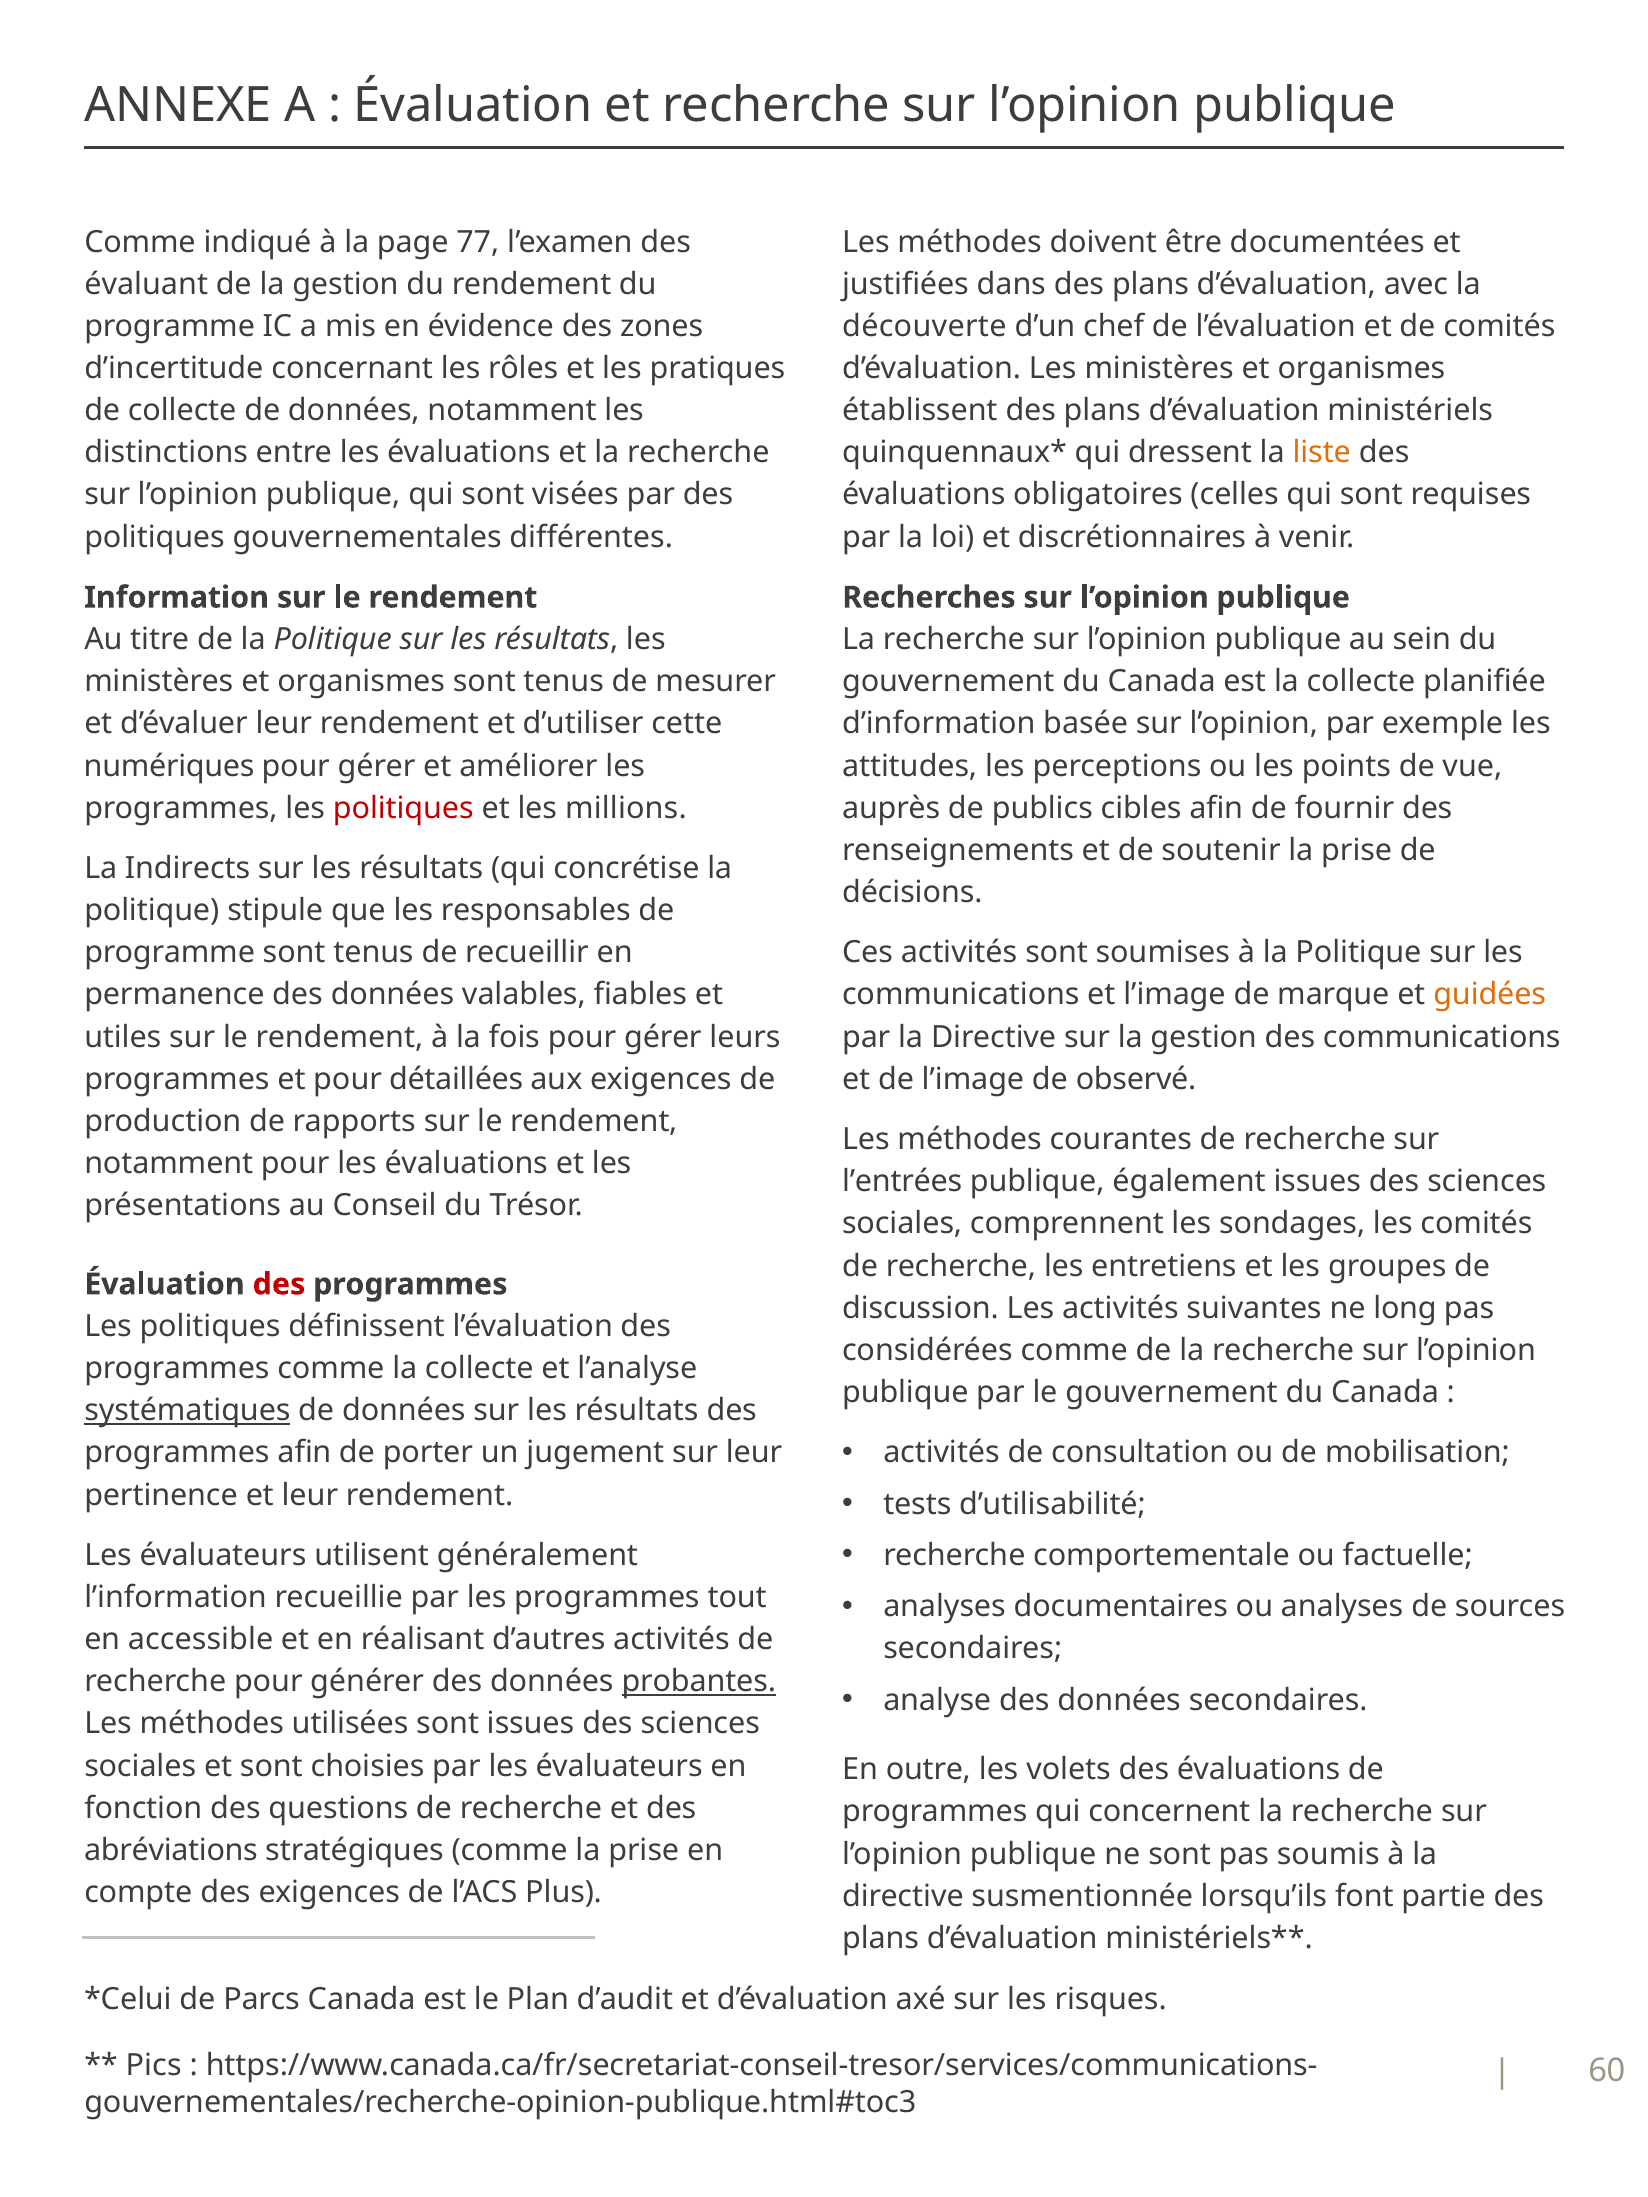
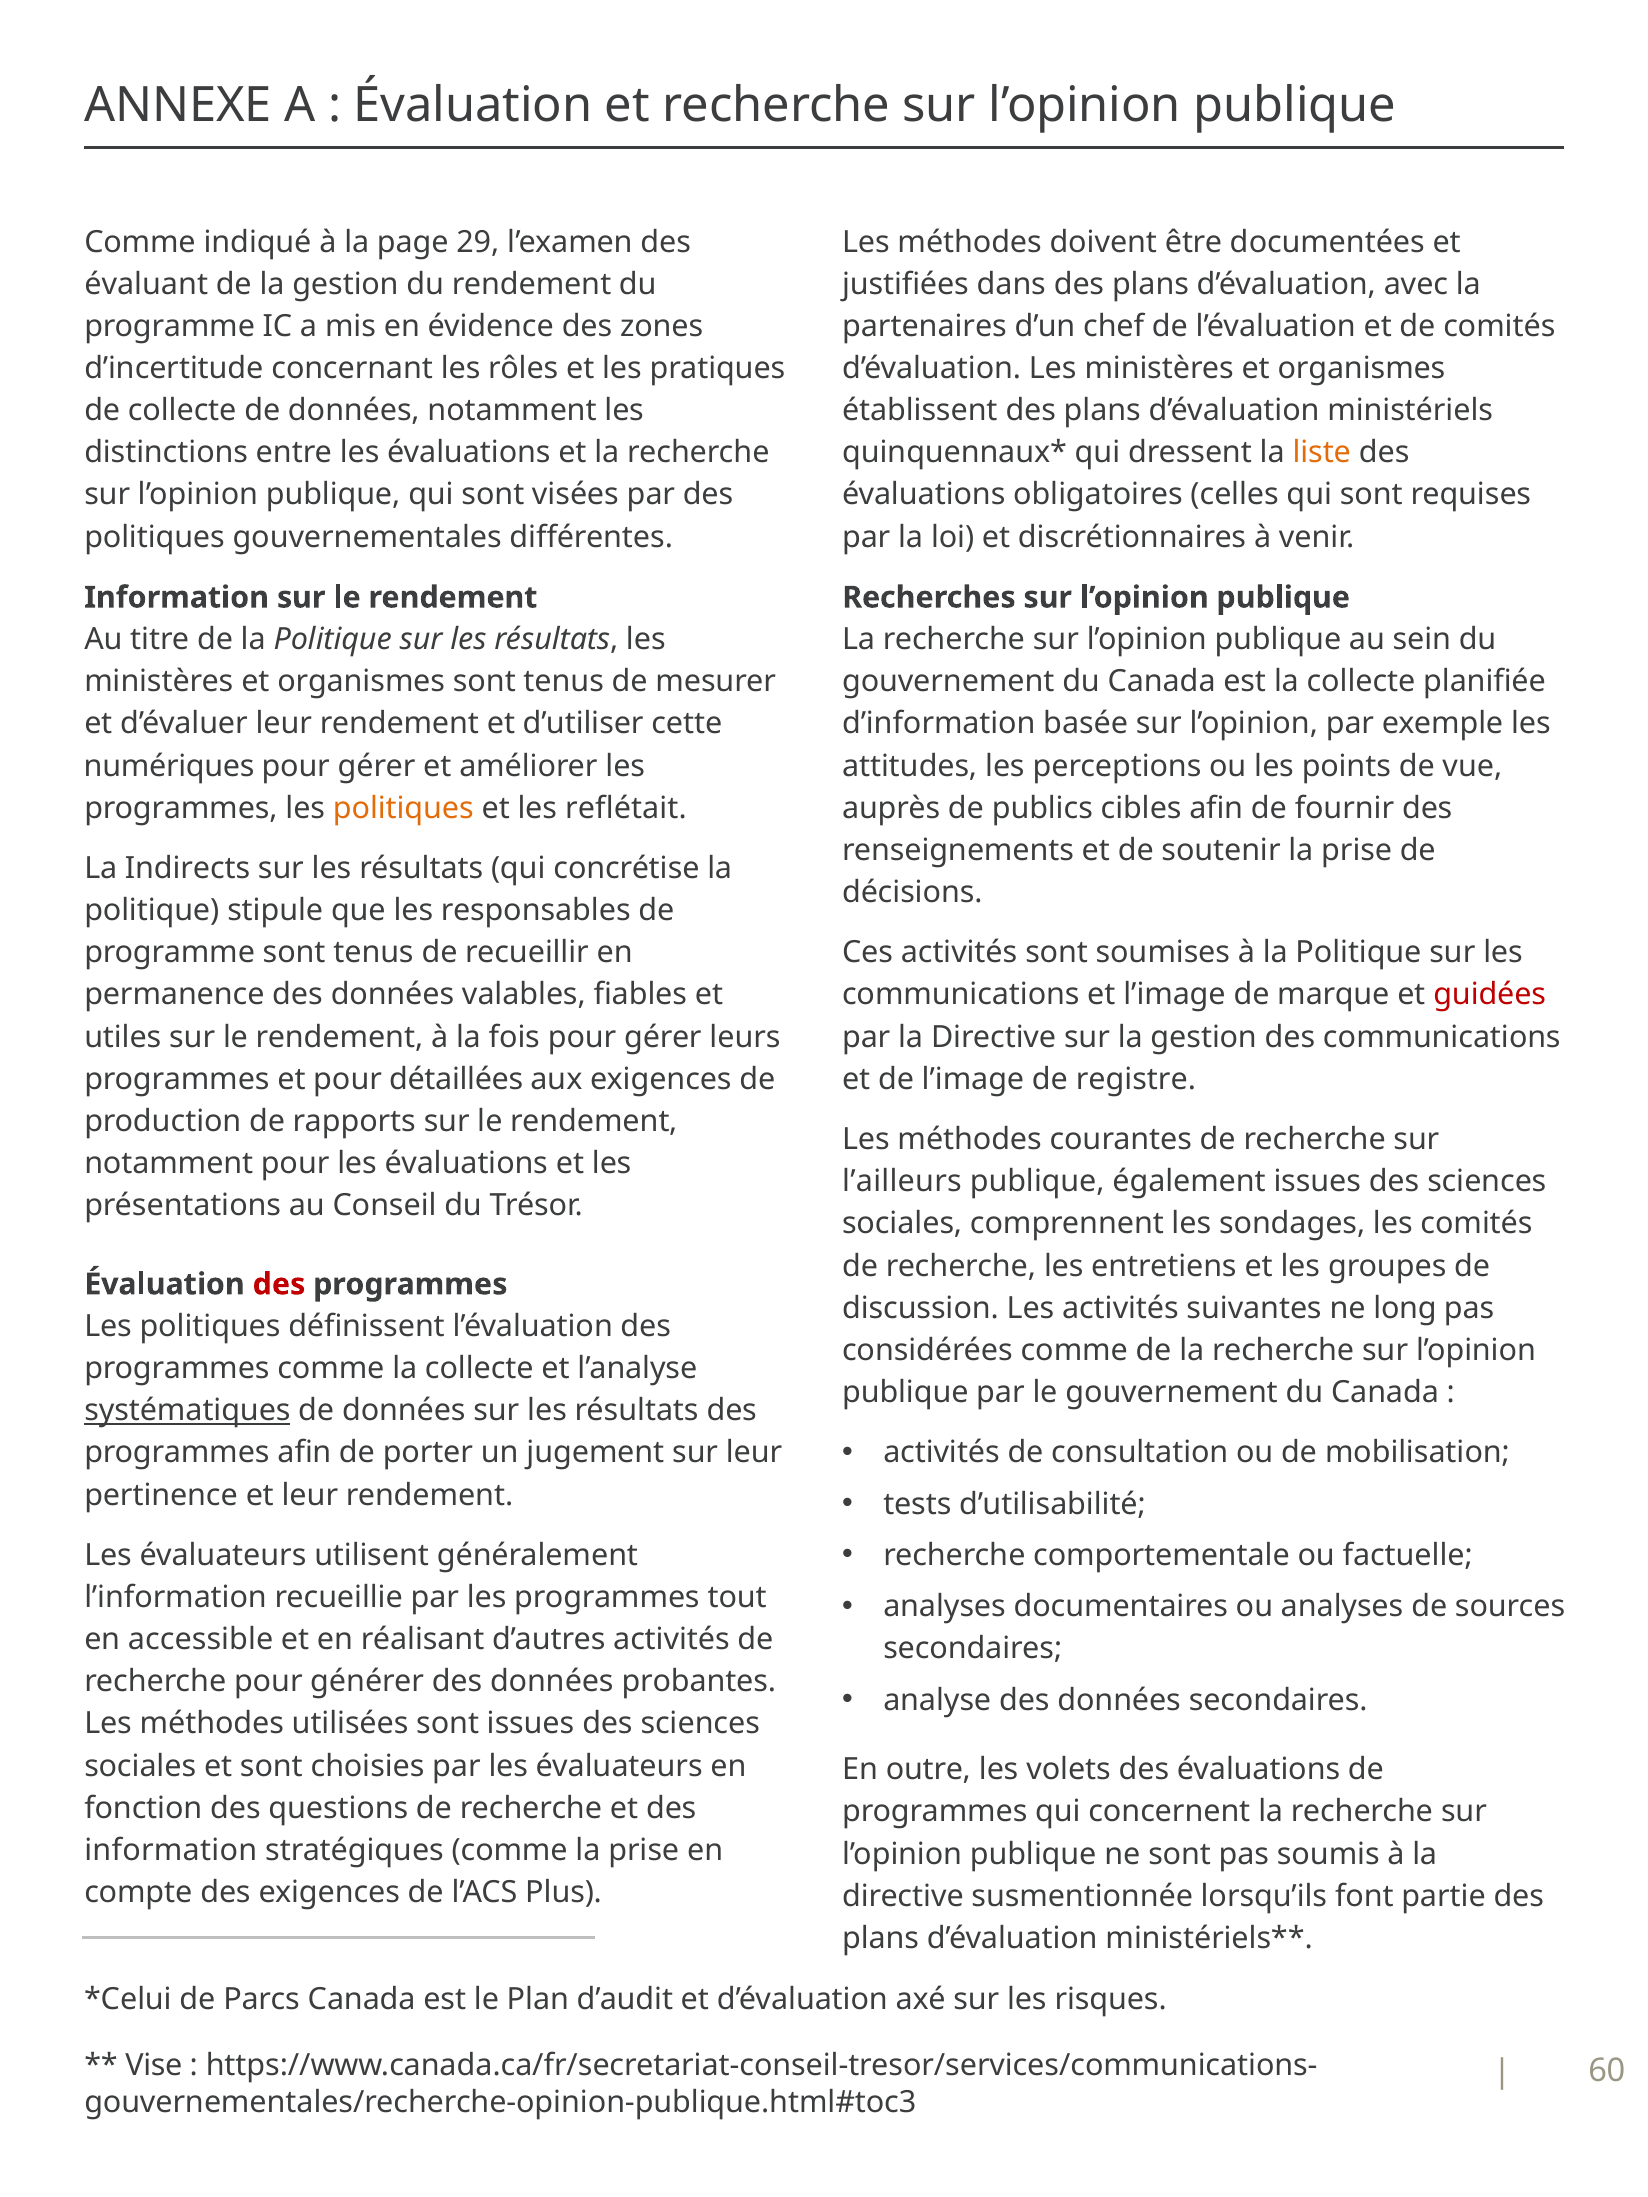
77: 77 -> 29
découverte: découverte -> partenaires
politiques at (403, 808) colour: red -> orange
millions: millions -> reflétait
guidées colour: orange -> red
observé: observé -> registre
l’entrées: l’entrées -> l’ailleurs
probantes underline: present -> none
abréviations at (171, 1851): abréviations -> information
Pics: Pics -> Vise
